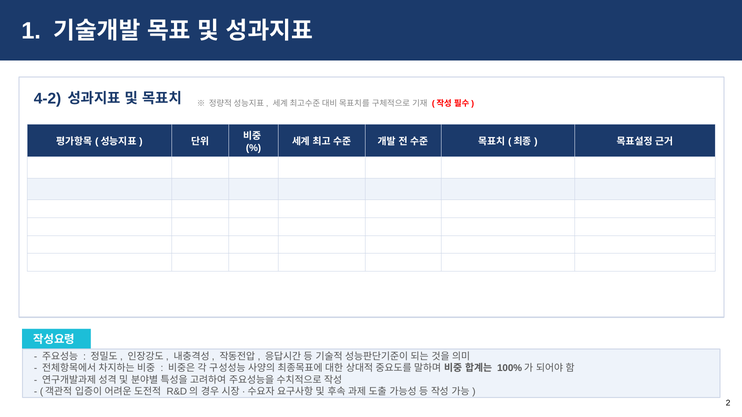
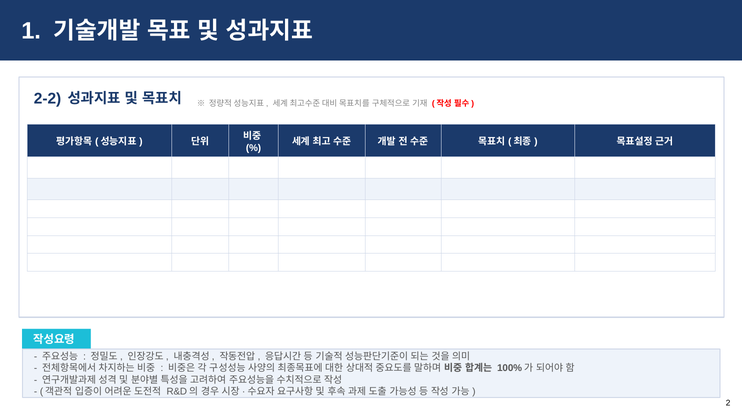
4-2: 4-2 -> 2-2
